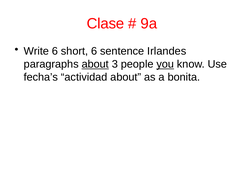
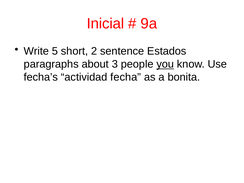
Clase: Clase -> Inicial
Write 6: 6 -> 5
short 6: 6 -> 2
Irlandes: Irlandes -> Estados
about at (95, 64) underline: present -> none
actividad about: about -> fecha
